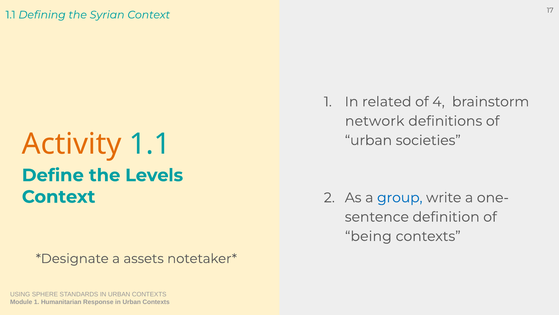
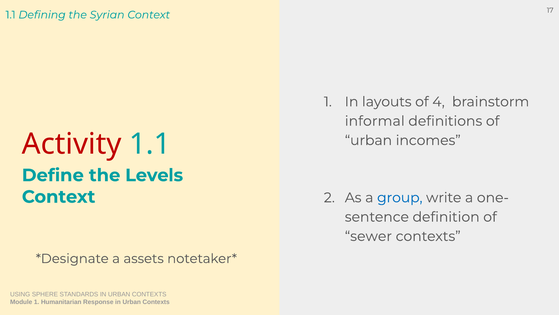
related: related -> layouts
network: network -> informal
Activity colour: orange -> red
societies: societies -> incomes
being: being -> sewer
